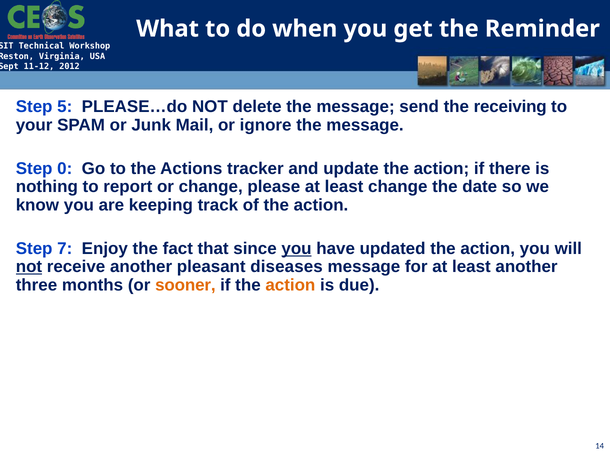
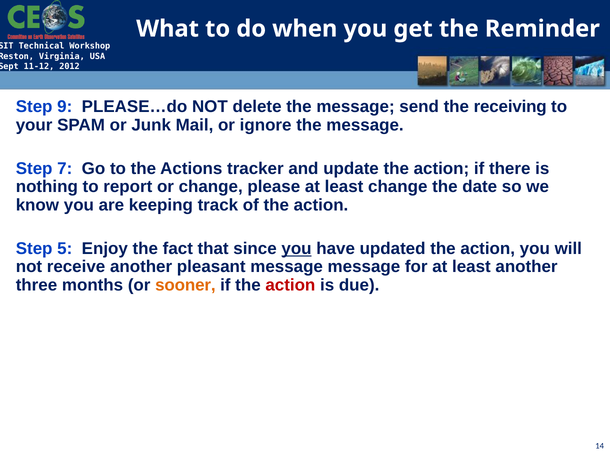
5: 5 -> 9
0: 0 -> 7
7: 7 -> 5
not at (29, 267) underline: present -> none
pleasant diseases: diseases -> message
action at (290, 285) colour: orange -> red
